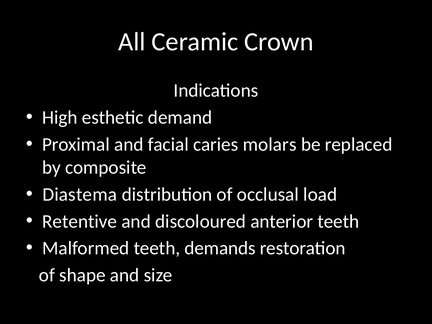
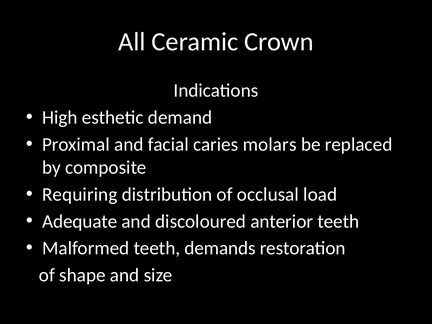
Diastema: Diastema -> Requiring
Retentive: Retentive -> Adequate
